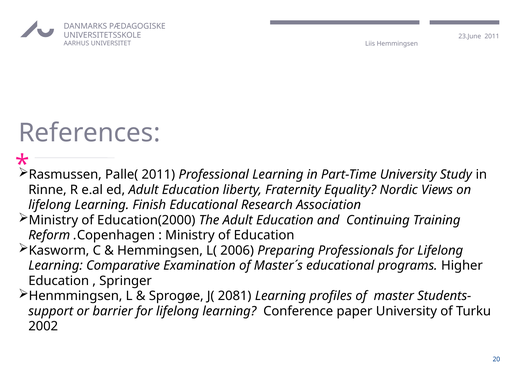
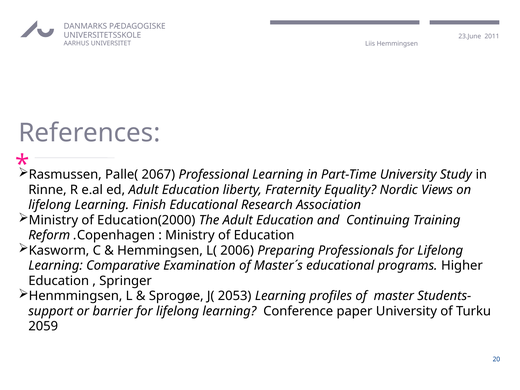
Palle( 2011: 2011 -> 2067
2081: 2081 -> 2053
2002: 2002 -> 2059
